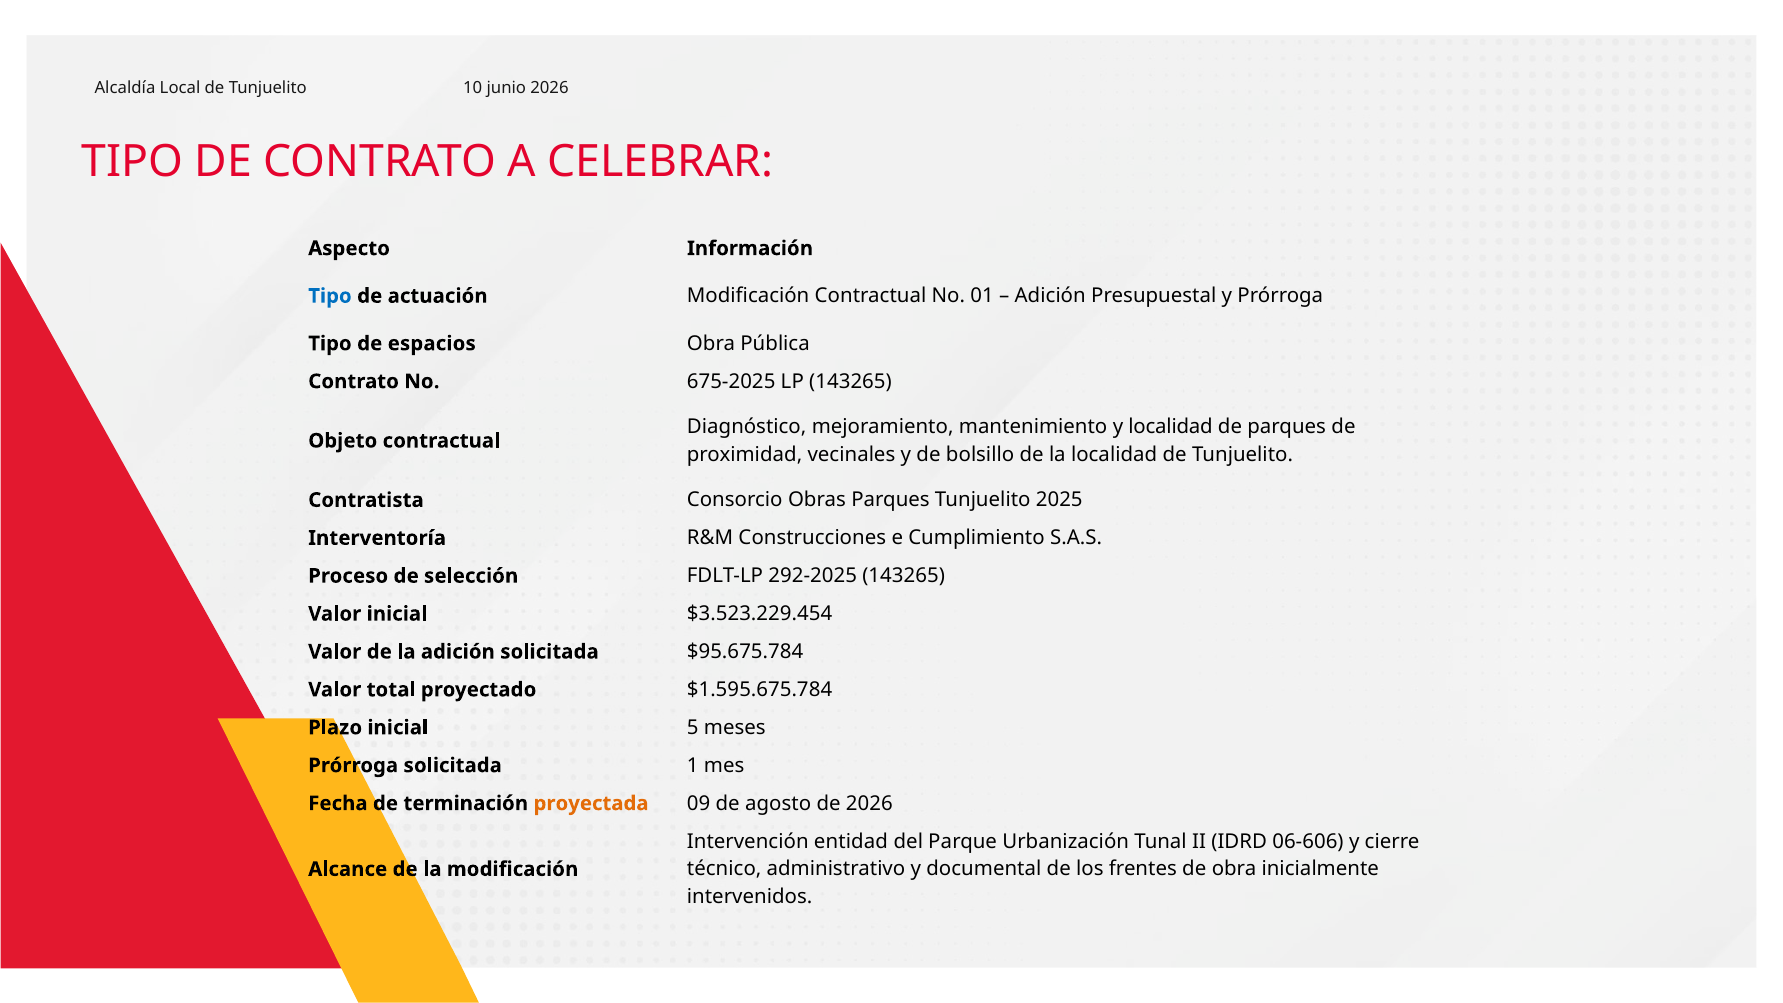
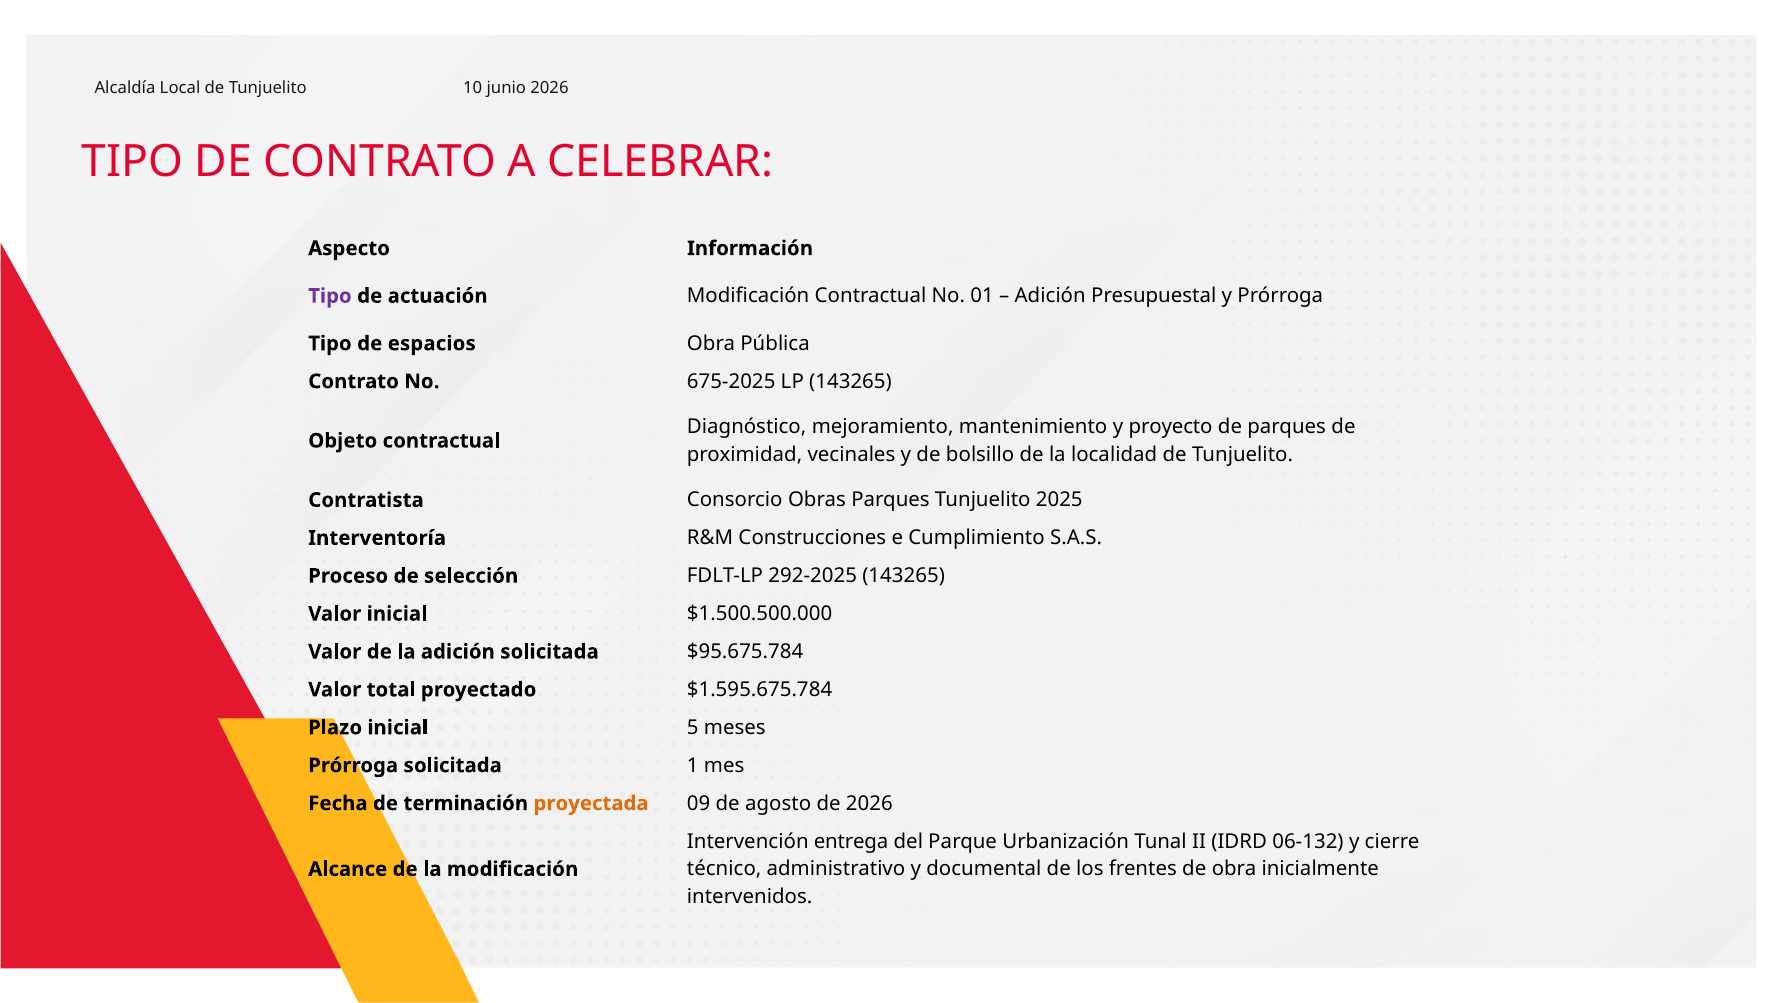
Tipo at (330, 296) colour: blue -> purple
y localidad: localidad -> proyecto
$3.523.229.454: $3.523.229.454 -> $1.500.500.000
entidad: entidad -> entrega
06-606: 06-606 -> 06-132
